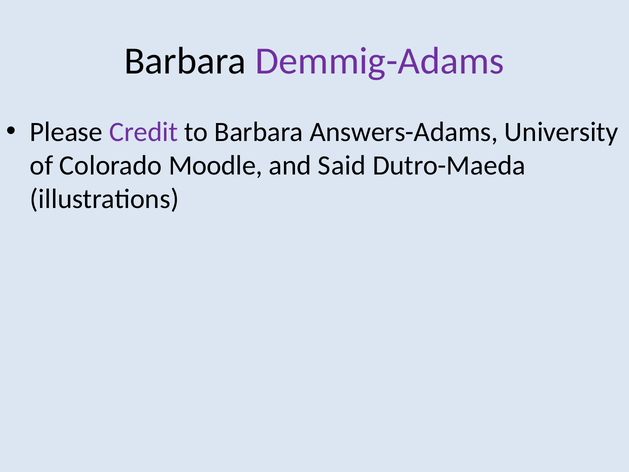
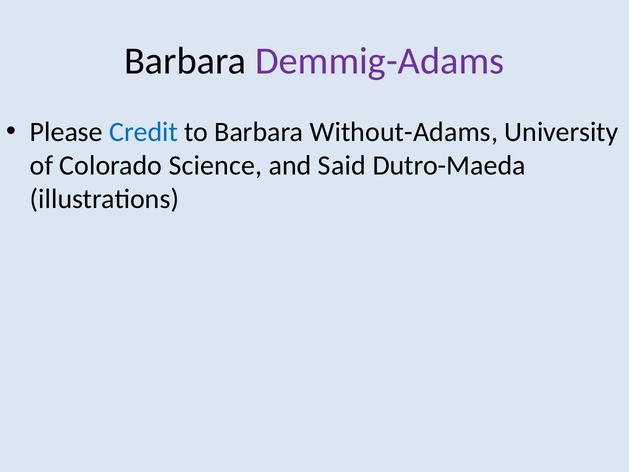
Credit colour: purple -> blue
Answers-Adams: Answers-Adams -> Without-Adams
Moodle: Moodle -> Science
